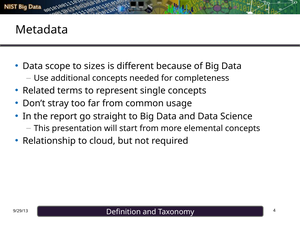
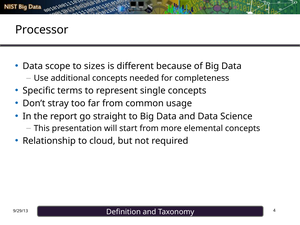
Metadata: Metadata -> Processor
Related: Related -> Specific
